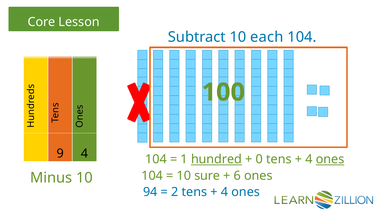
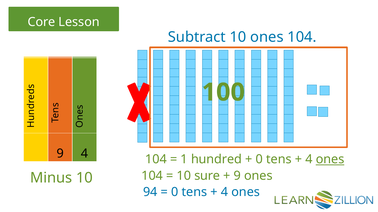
10 each: each -> ones
hundred underline: present -> none
6 at (237, 176): 6 -> 9
2 at (175, 193): 2 -> 0
